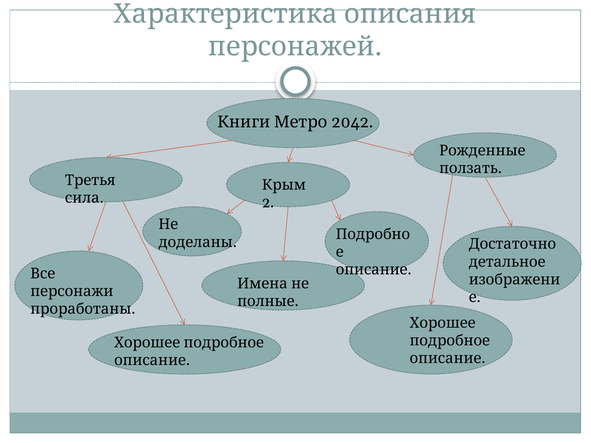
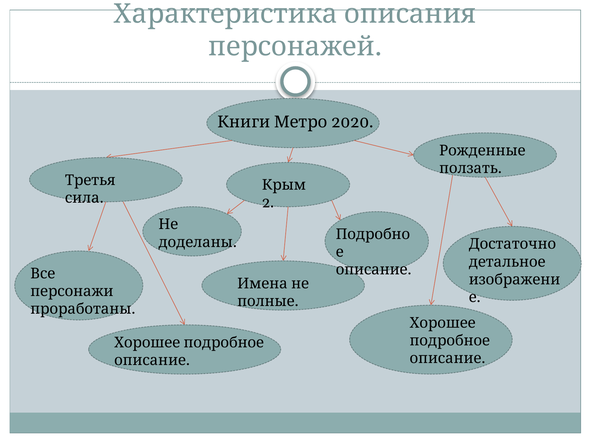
2042: 2042 -> 2020
